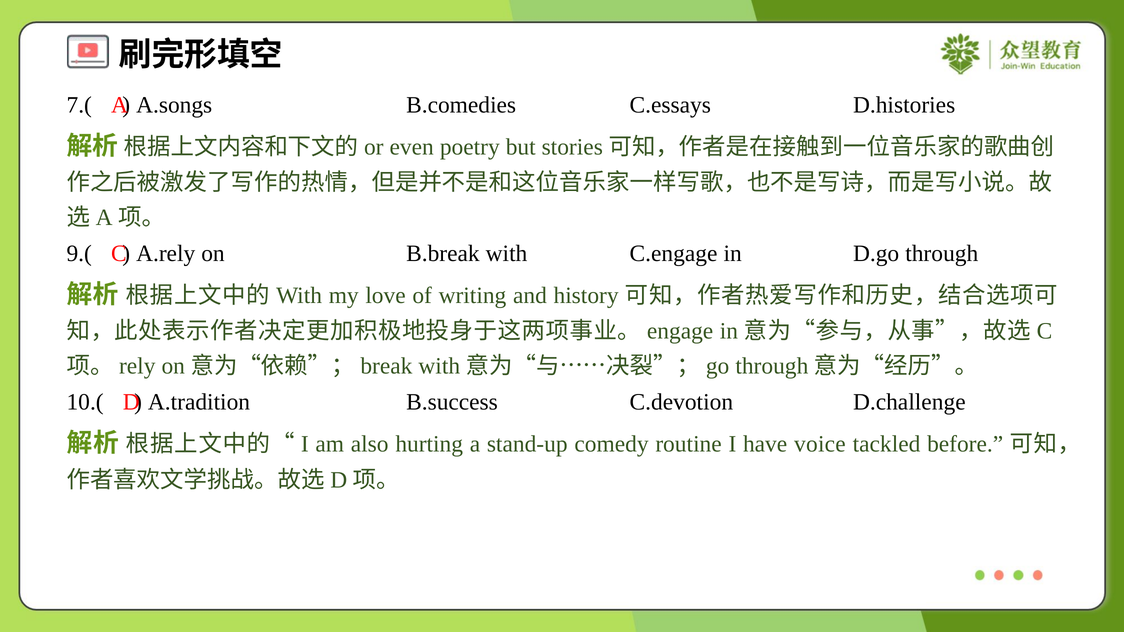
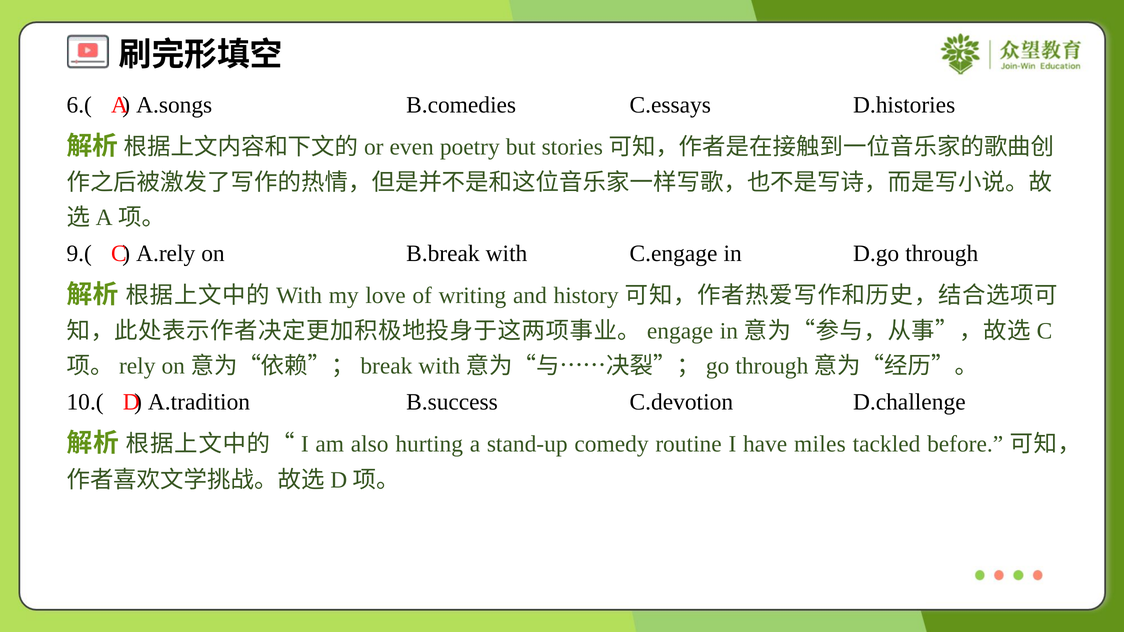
7.(: 7.( -> 6.(
voice: voice -> miles
